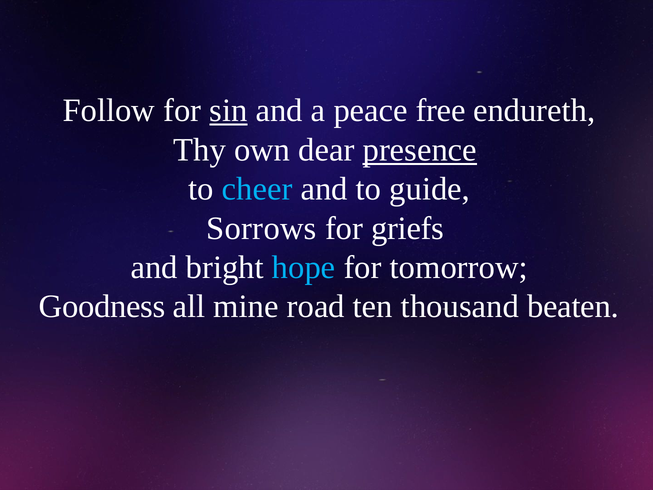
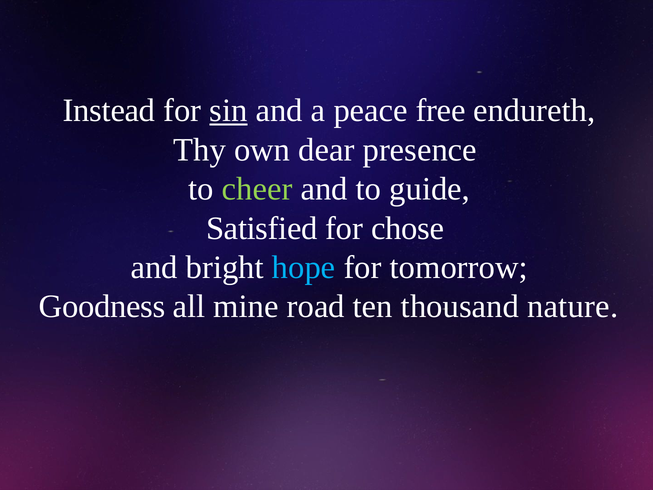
Follow: Follow -> Instead
presence underline: present -> none
cheer colour: light blue -> light green
Sorrows: Sorrows -> Satisfied
griefs: griefs -> chose
beaten: beaten -> nature
